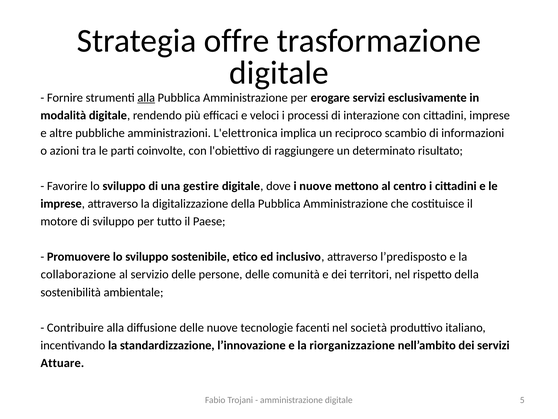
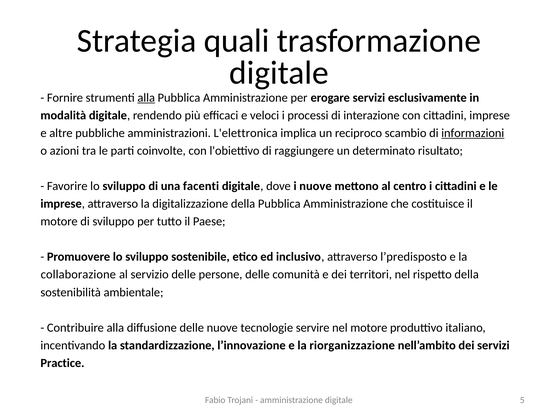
offre: offre -> quali
informazioni underline: none -> present
gestire: gestire -> facenti
facenti: facenti -> servire
nel società: società -> motore
Attuare: Attuare -> Practice
